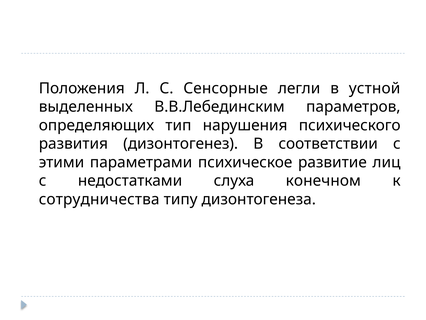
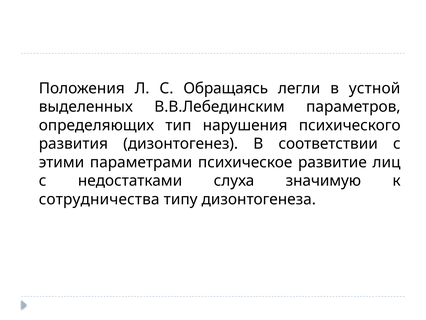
Сенсорные: Сенсорные -> Обращаясь
конечном: конечном -> значимую
